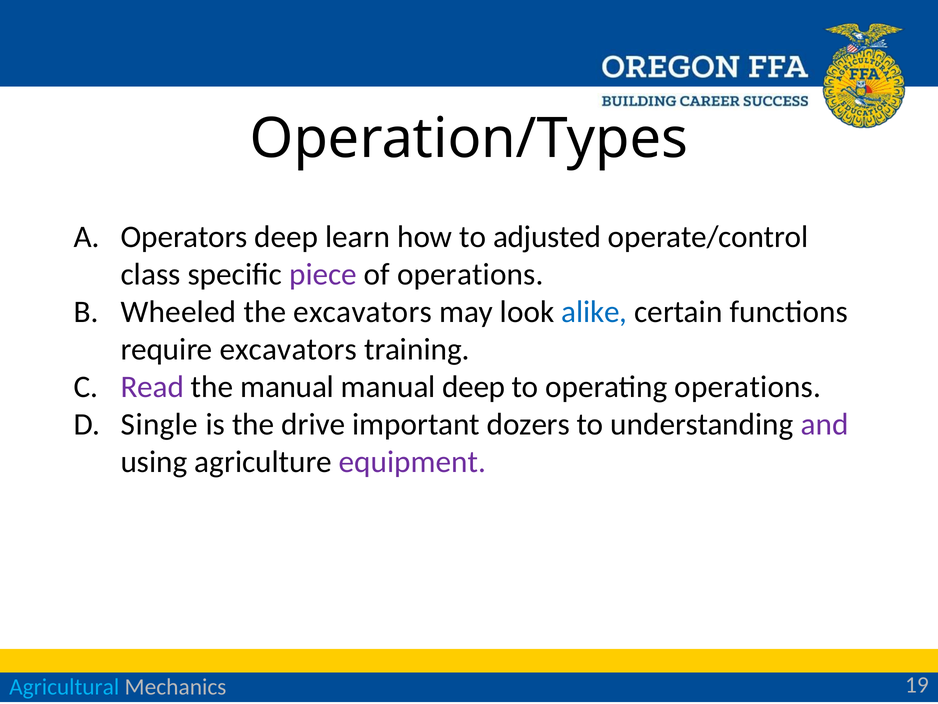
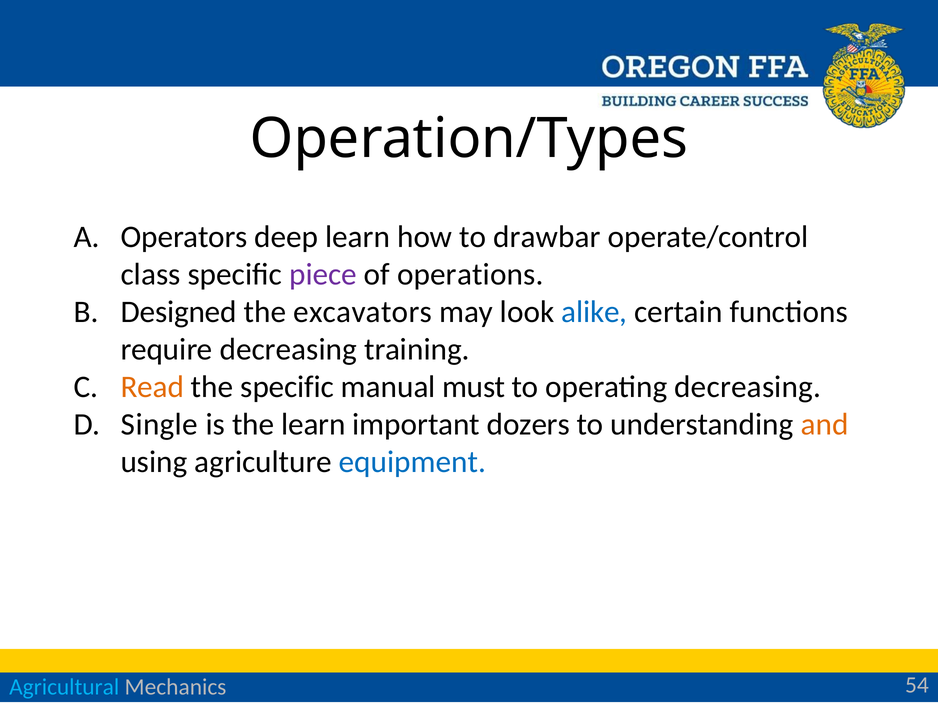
adjusted: adjusted -> drawbar
Wheeled: Wheeled -> Designed
require excavators: excavators -> decreasing
Read colour: purple -> orange
the manual: manual -> specific
manual deep: deep -> must
operating operations: operations -> decreasing
the drive: drive -> learn
and colour: purple -> orange
equipment colour: purple -> blue
19: 19 -> 54
